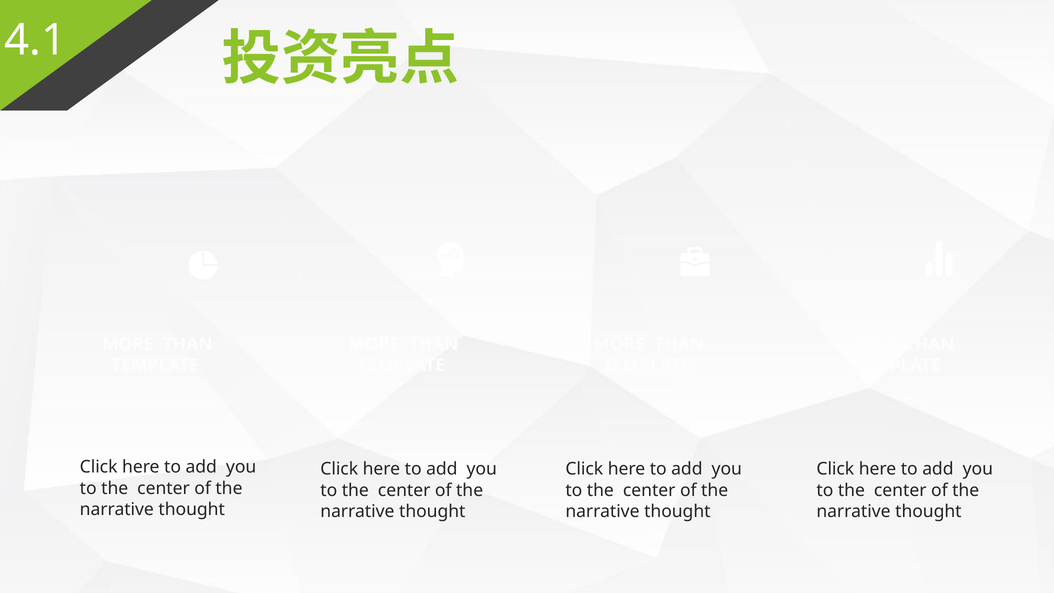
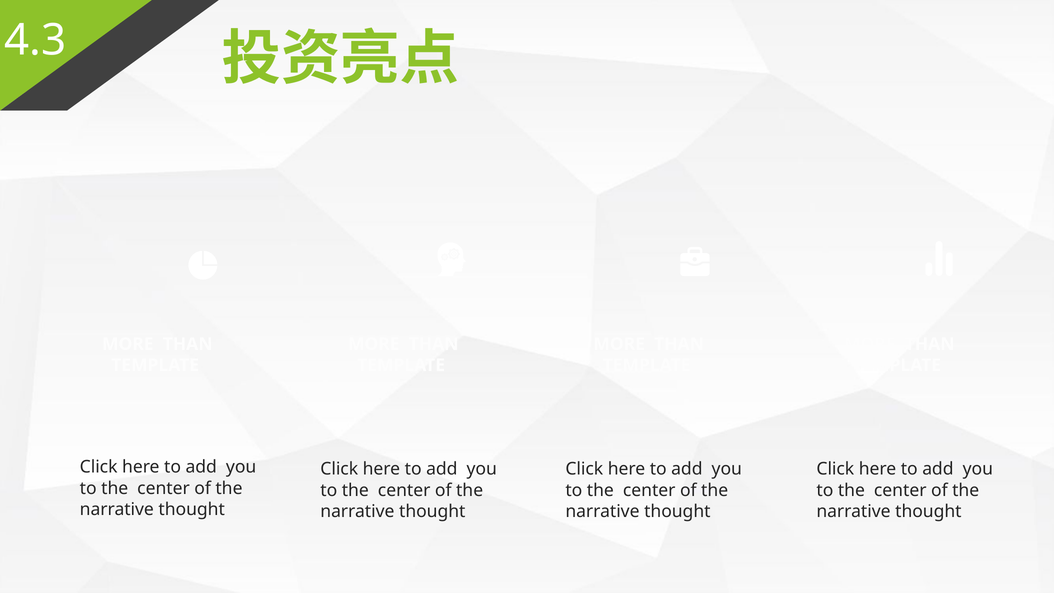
4.1: 4.1 -> 4.3
